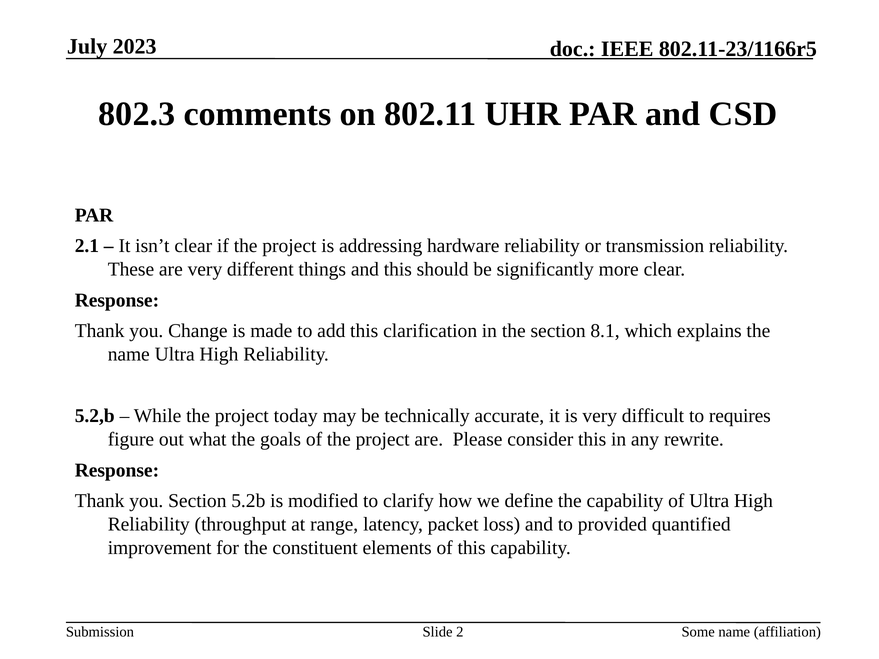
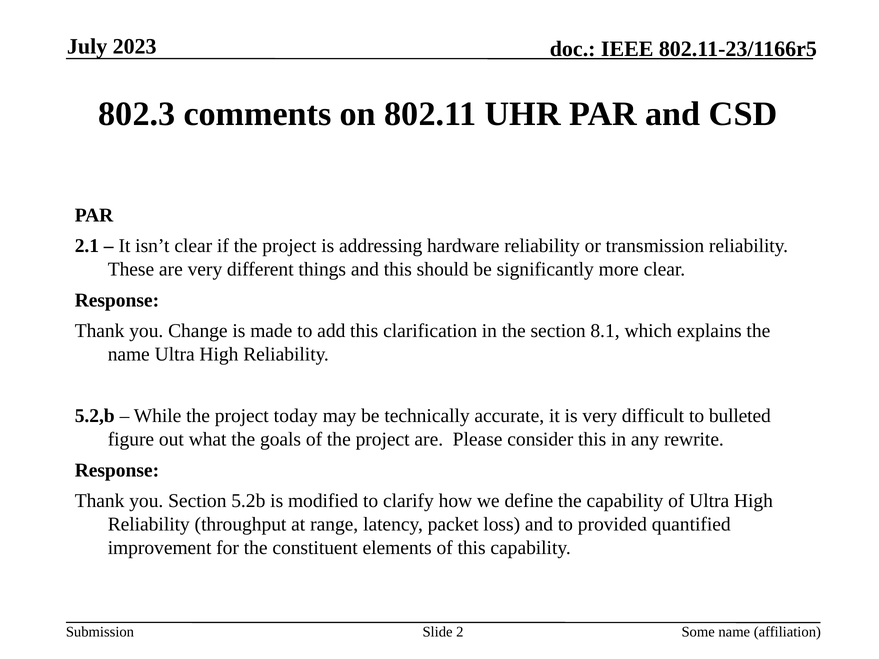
requires: requires -> bulleted
